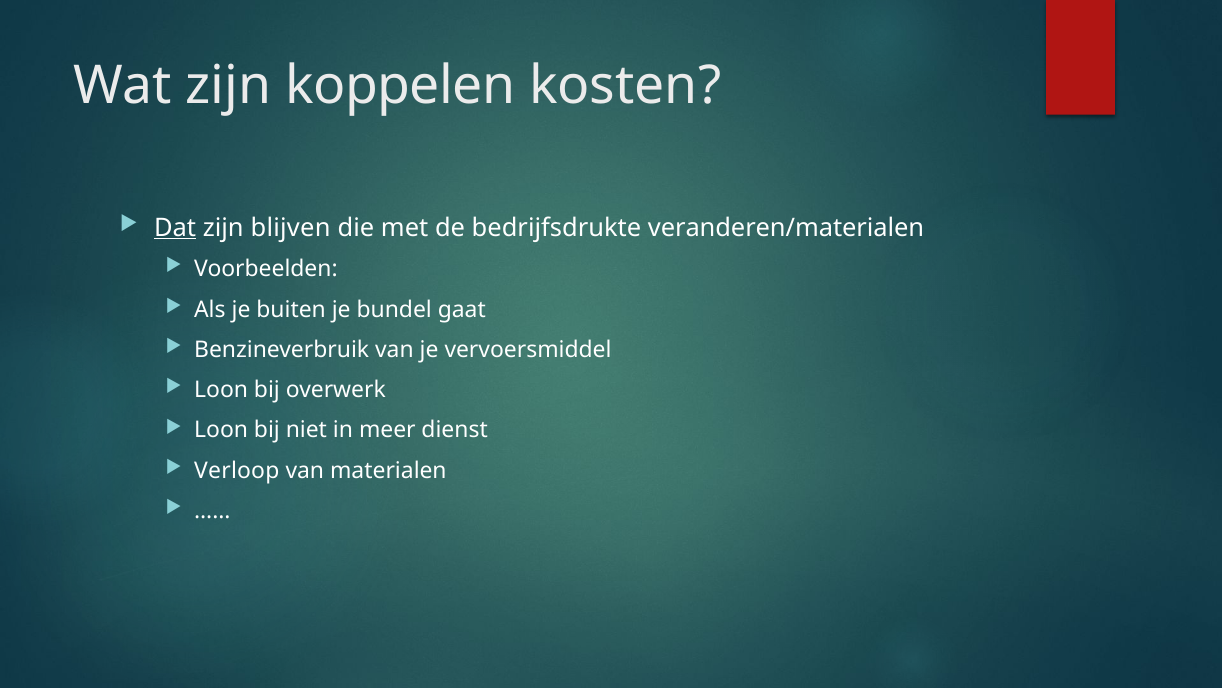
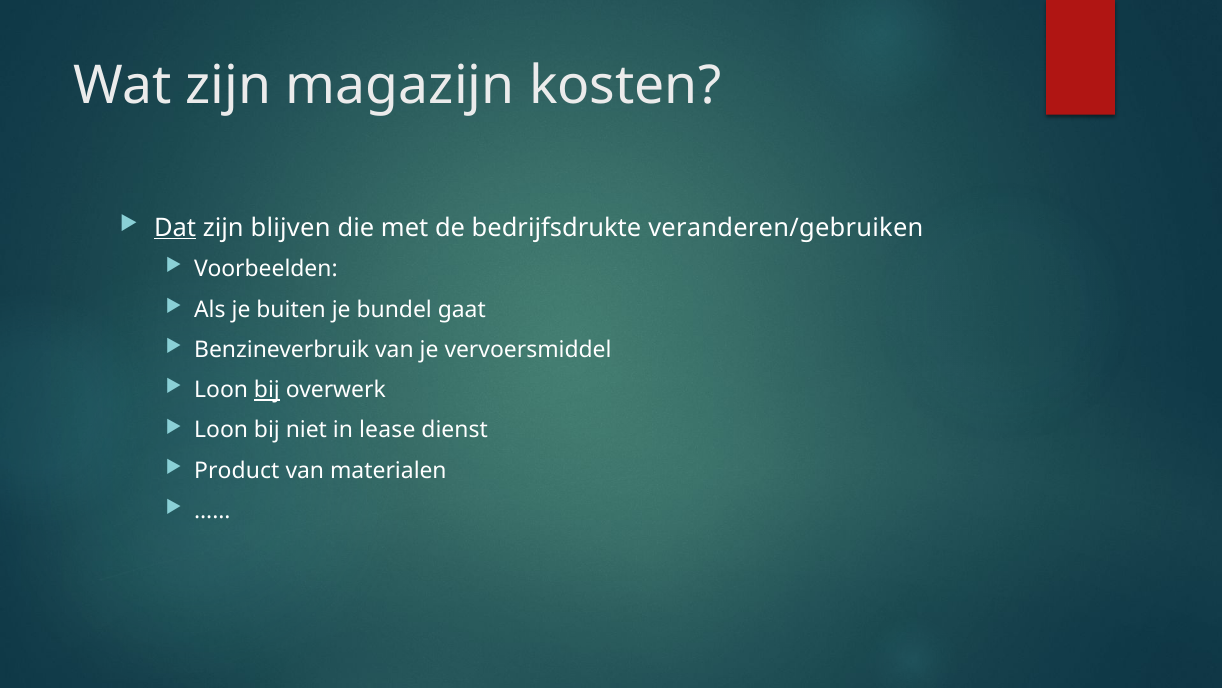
koppelen: koppelen -> magazijn
veranderen/materialen: veranderen/materialen -> veranderen/gebruiken
bij at (267, 390) underline: none -> present
meer: meer -> lease
Verloop: Verloop -> Product
